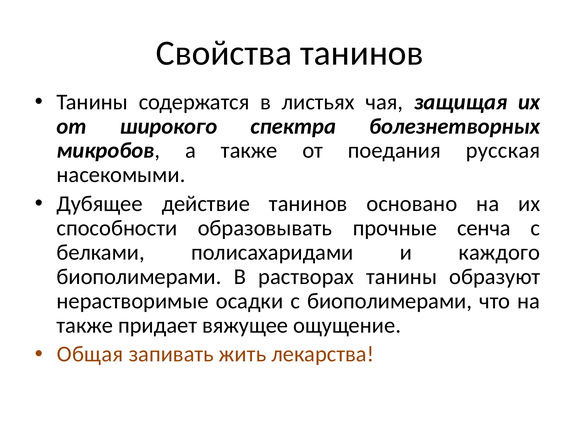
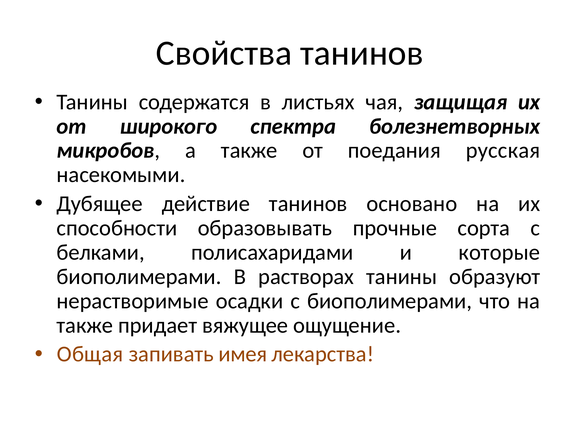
сенча: сенча -> сорта
каждого: каждого -> которые
жить: жить -> имея
